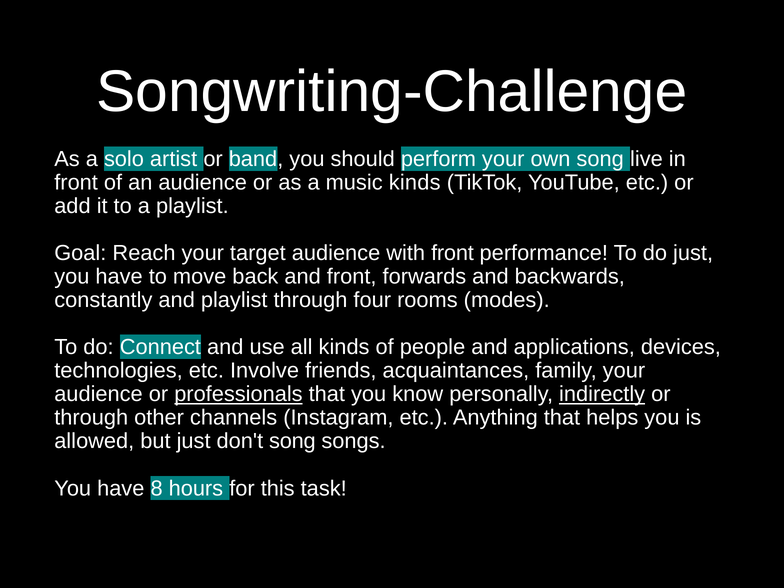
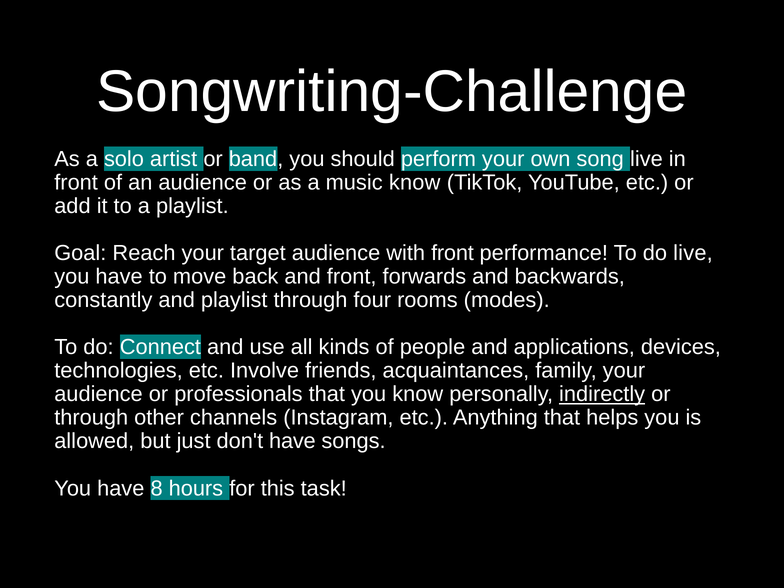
music kinds: kinds -> know
do just: just -> live
professionals underline: present -> none
don't song: song -> have
